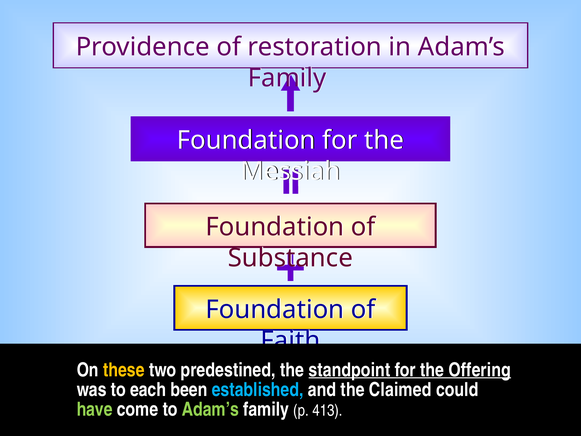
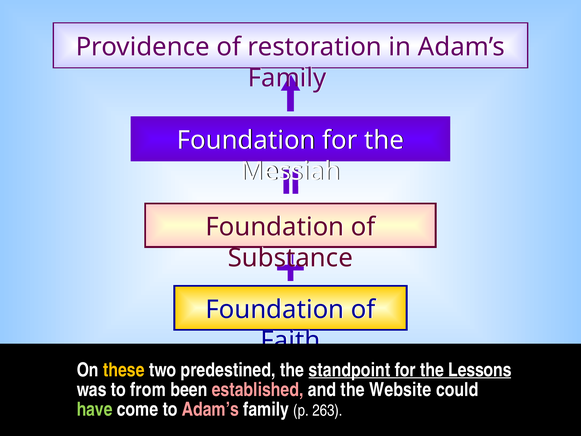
Offering: Offering -> Lessons
each: each -> from
established colour: light blue -> pink
Claimed: Claimed -> Website
Adam’s at (210, 409) colour: light green -> pink
413: 413 -> 263
